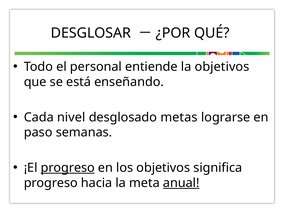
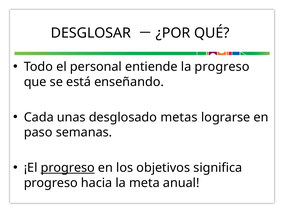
la objetivos: objetivos -> progreso
nivel: nivel -> unas
anual underline: present -> none
